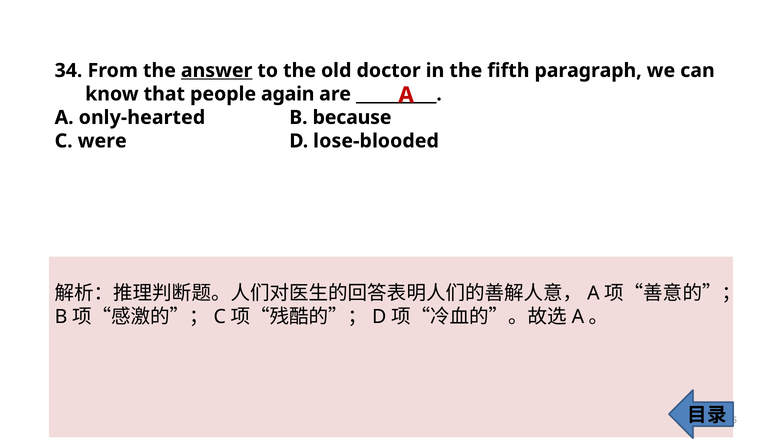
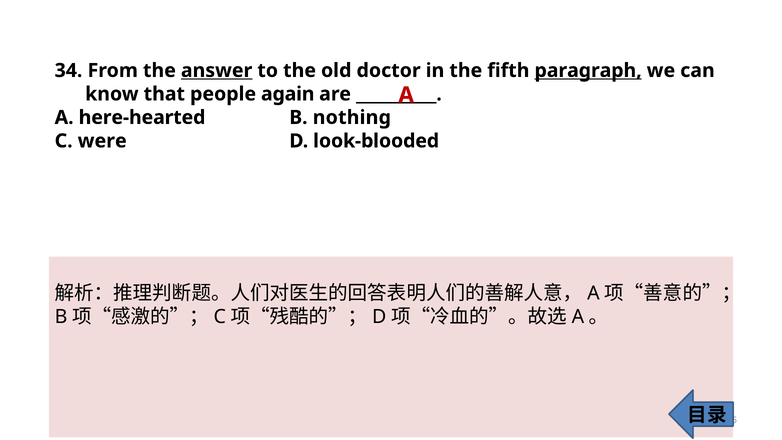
paragraph underline: none -> present
only-hearted: only-hearted -> here-hearted
because: because -> nothing
lose-blooded: lose-blooded -> look-blooded
